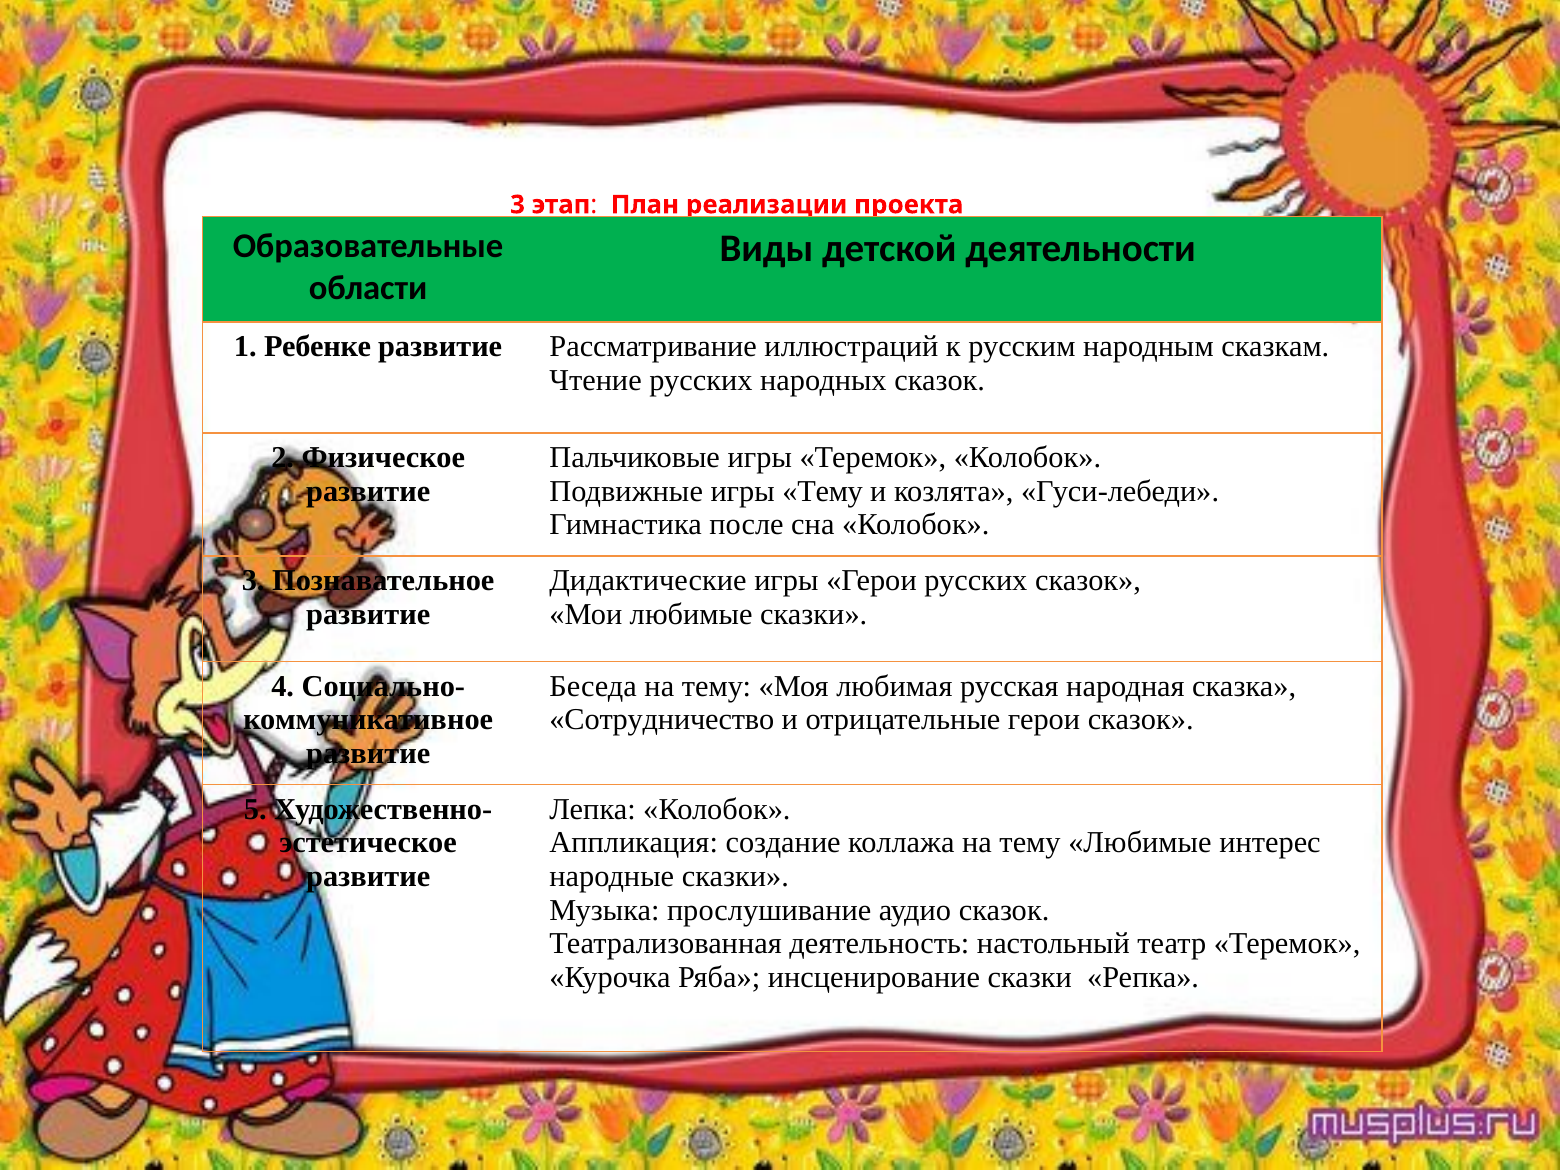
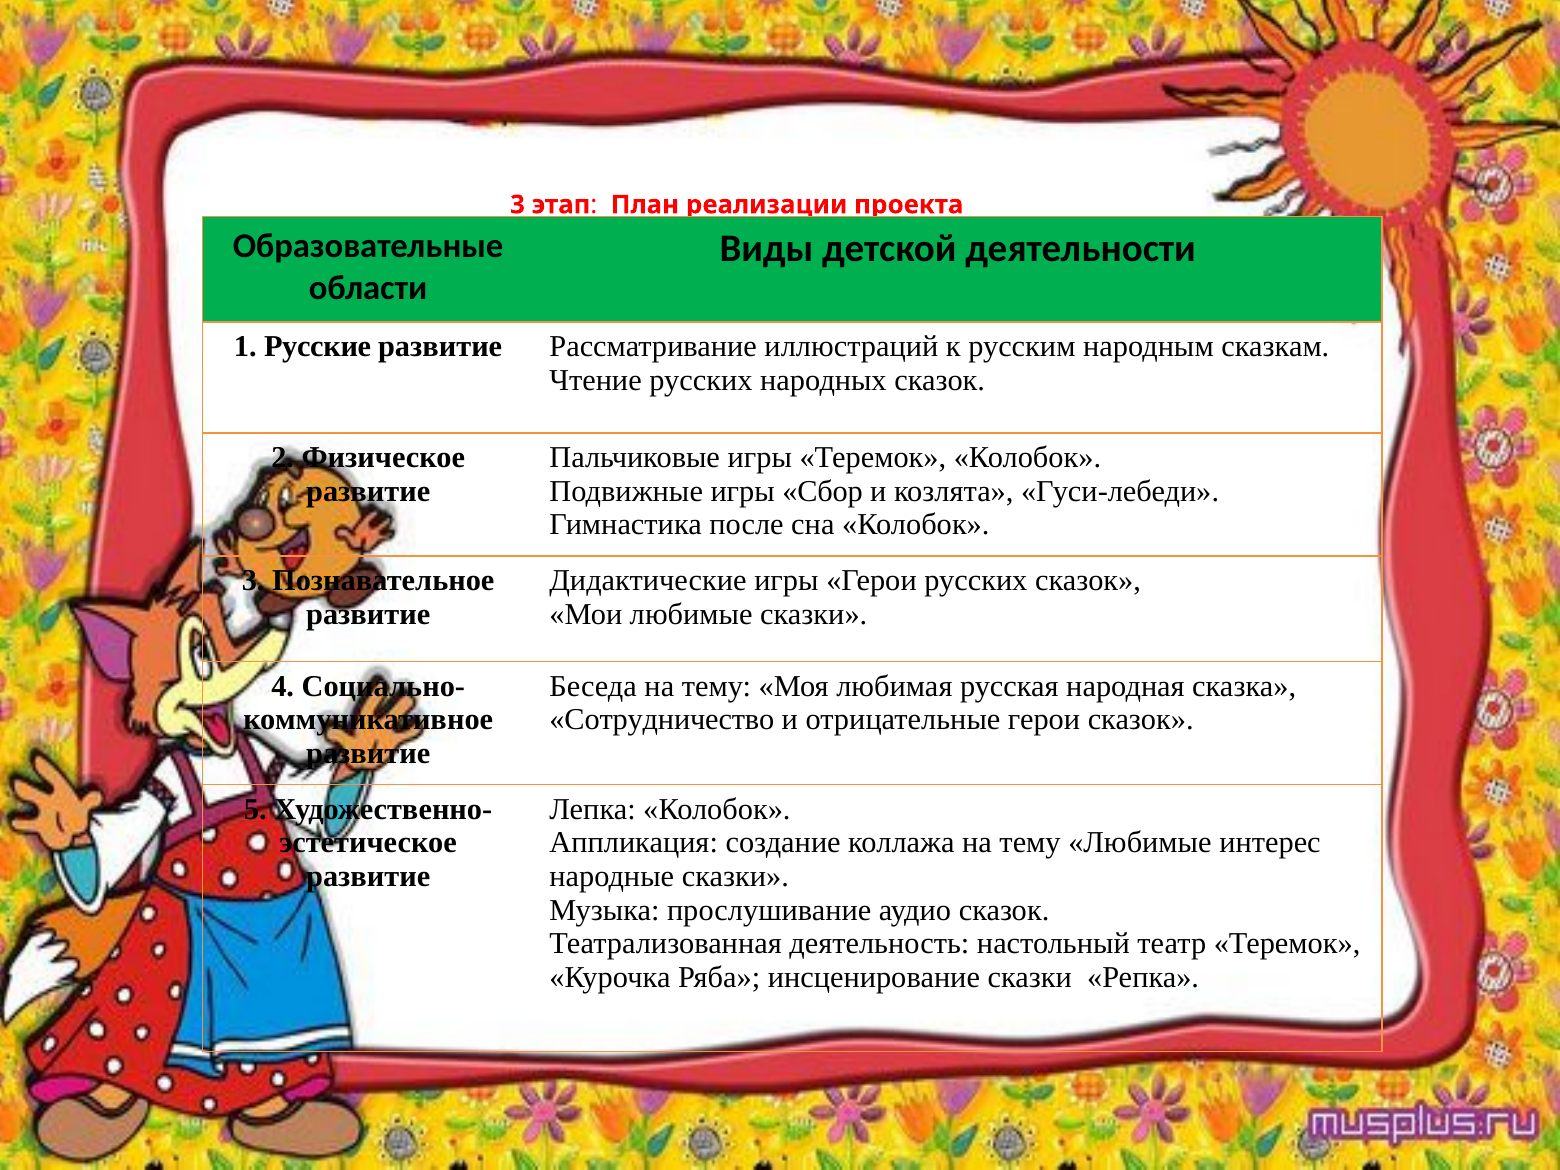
Ребенке: Ребенке -> Русские
игры Тему: Тему -> Сбор
